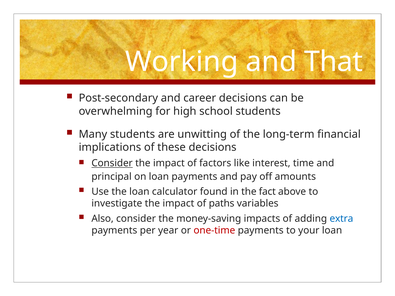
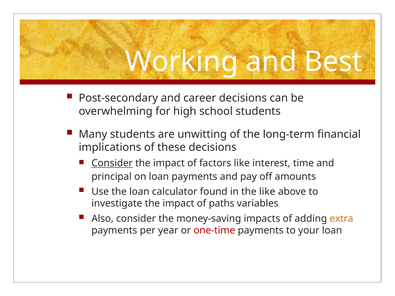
That: That -> Best
the fact: fact -> like
extra colour: blue -> orange
